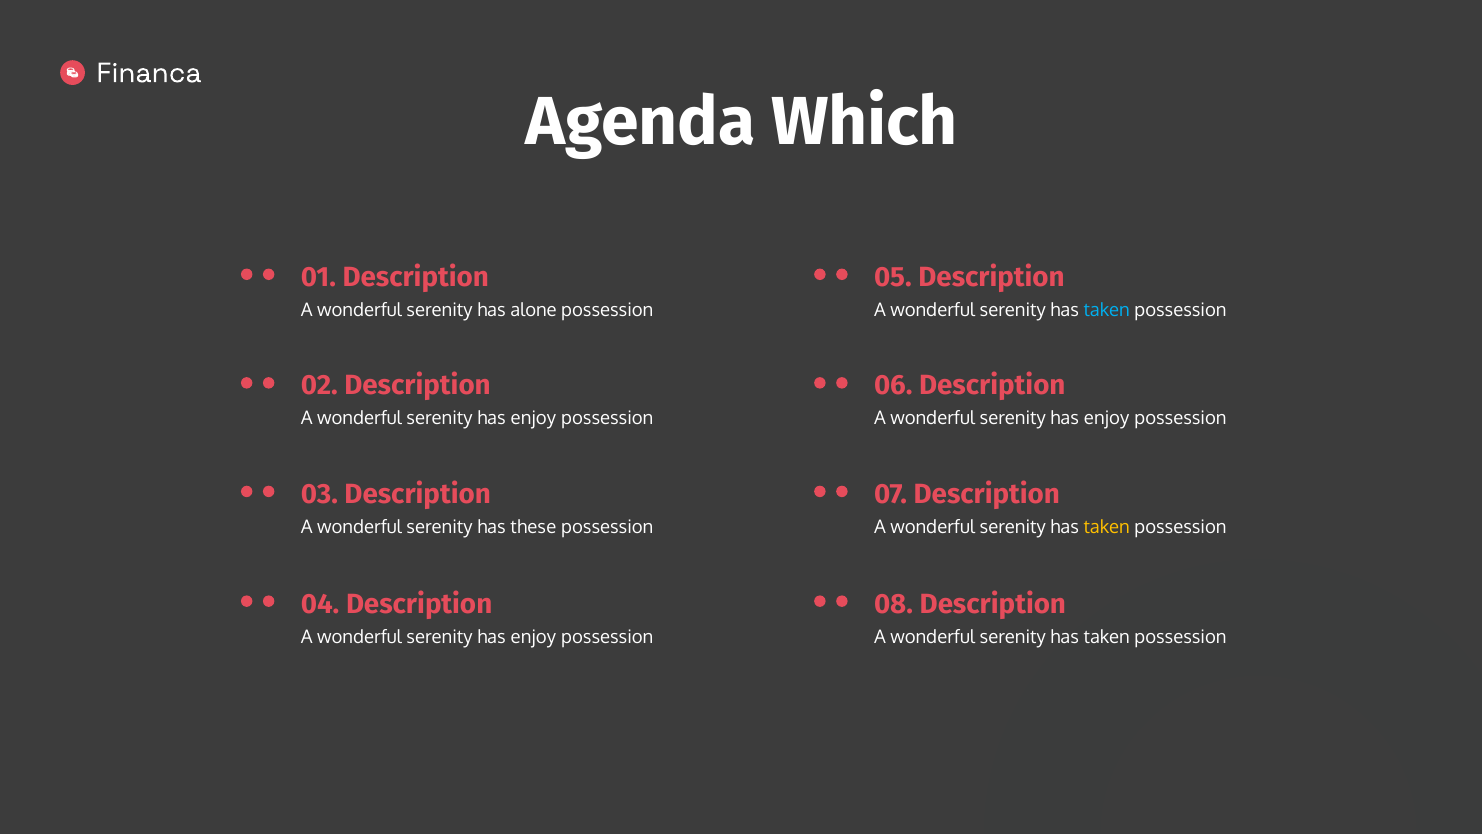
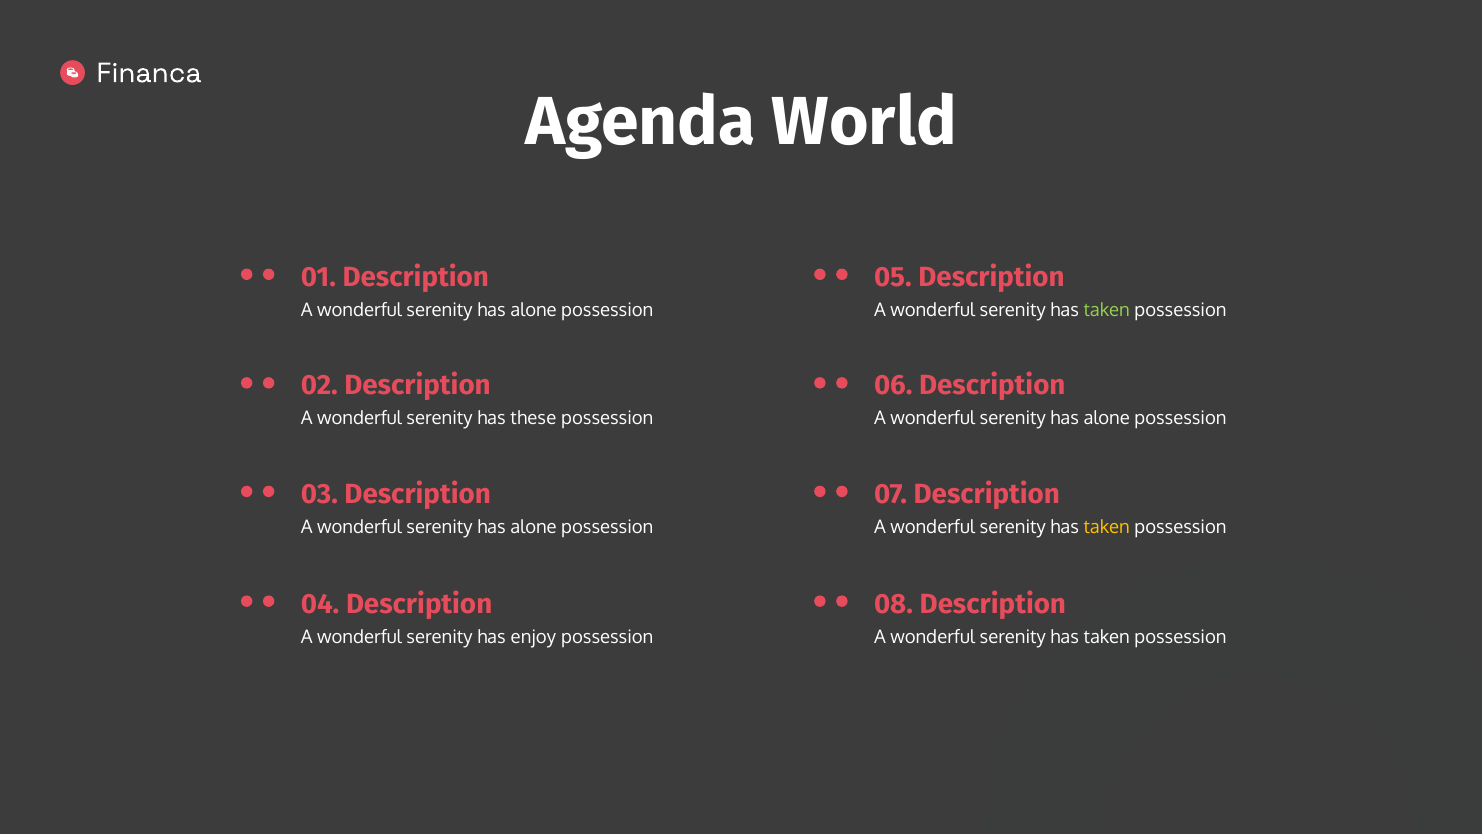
Which: Which -> World
taken at (1107, 310) colour: light blue -> light green
enjoy at (533, 418): enjoy -> these
enjoy at (1107, 418): enjoy -> alone
these at (533, 527): these -> alone
